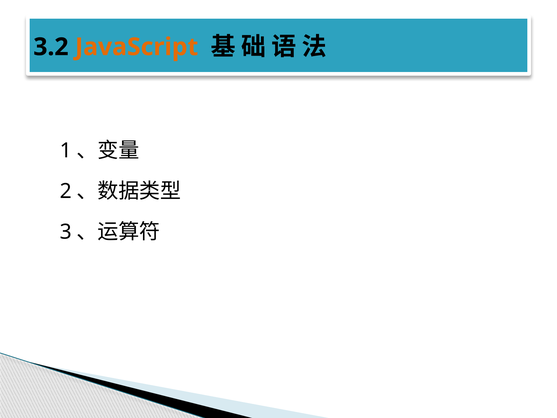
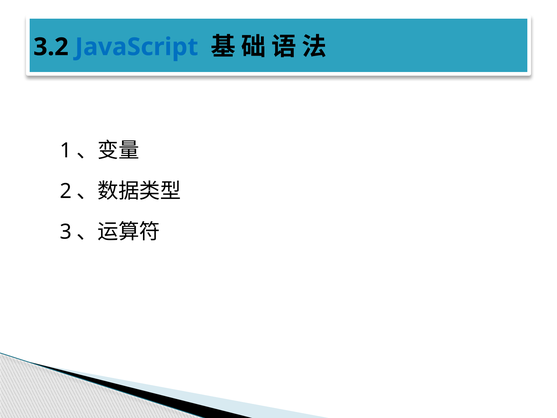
JavaScript colour: orange -> blue
